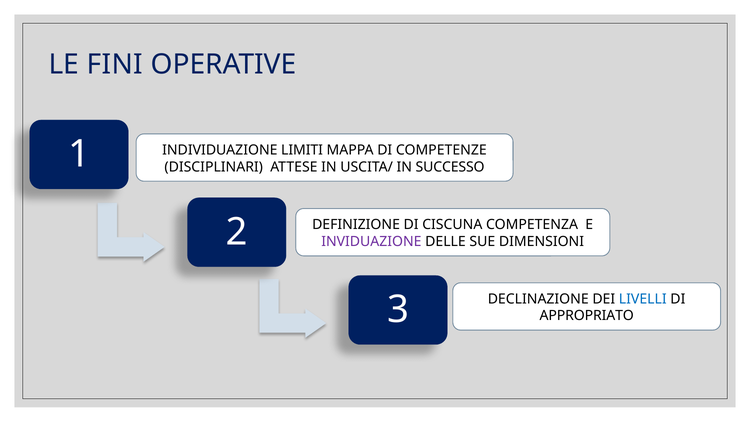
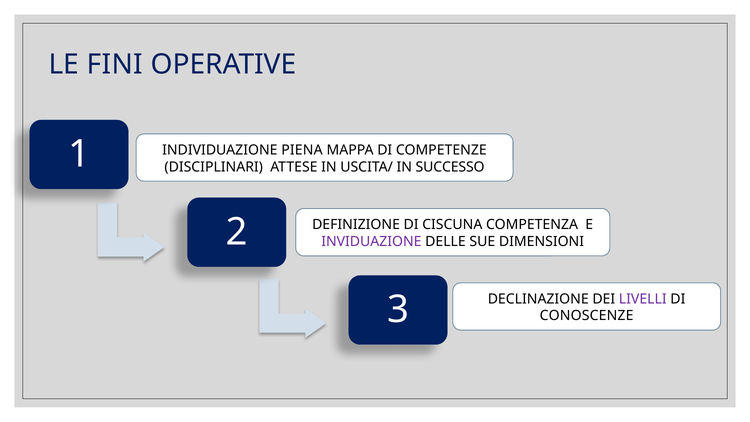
LIMITI: LIMITI -> PIENA
LIVELLI colour: blue -> purple
APPROPRIATO: APPROPRIATO -> CONOSCENZE
